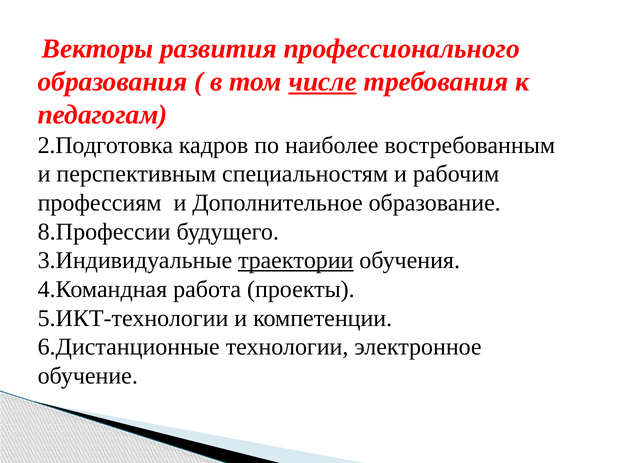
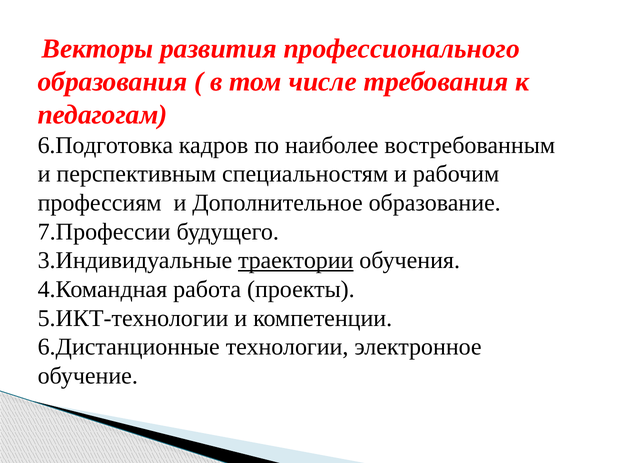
числе underline: present -> none
2.Подготовка: 2.Подготовка -> 6.Подготовка
8.Профессии: 8.Профессии -> 7.Профессии
